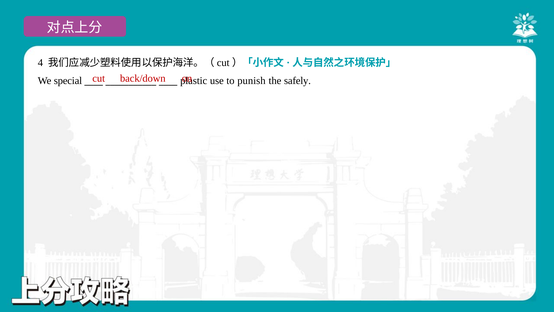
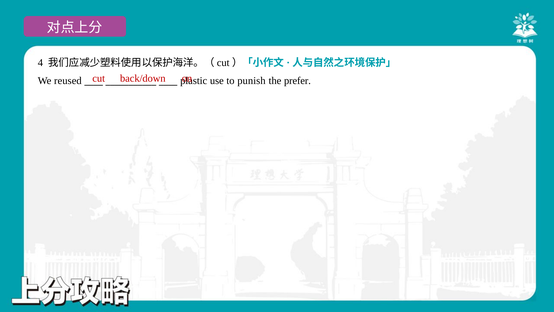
special: special -> reused
safely: safely -> prefer
